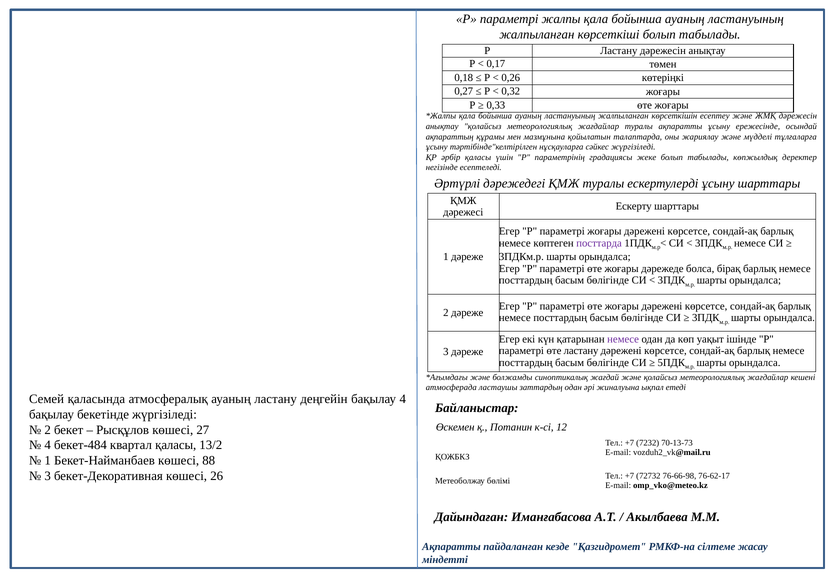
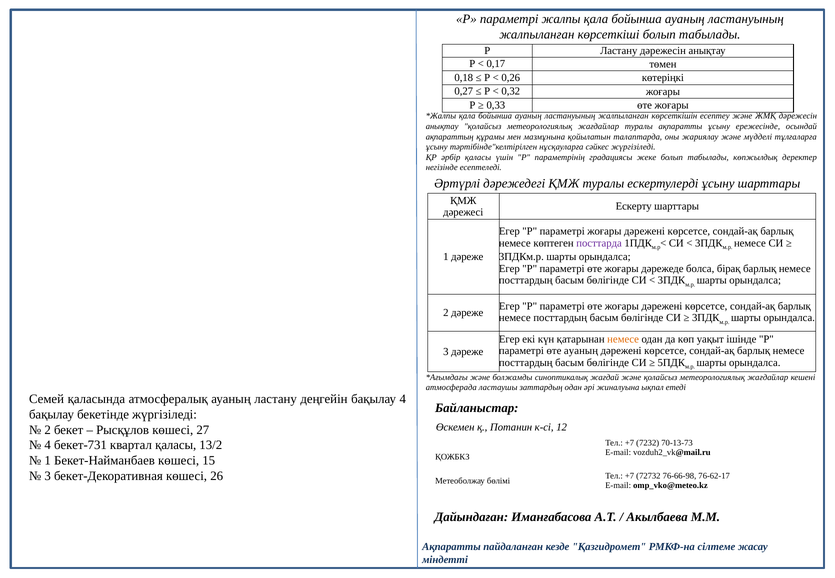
немесе at (623, 339) colour: purple -> orange
өте ластану: ластану -> ауаның
бекет-484: бекет-484 -> бекет-731
88: 88 -> 15
